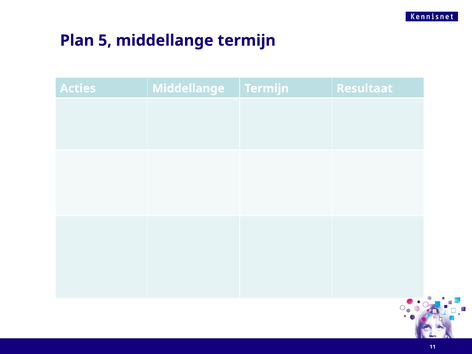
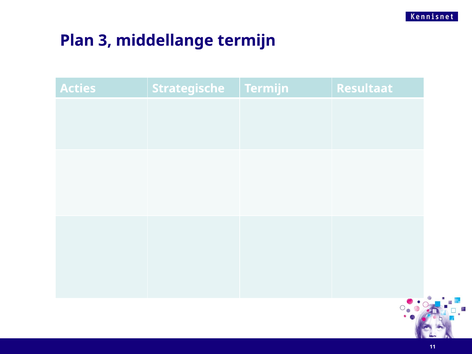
5: 5 -> 3
Acties Middellange: Middellange -> Strategische
